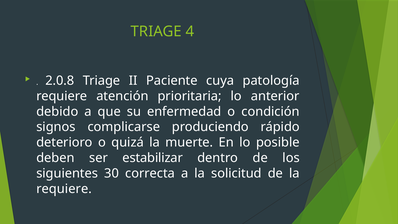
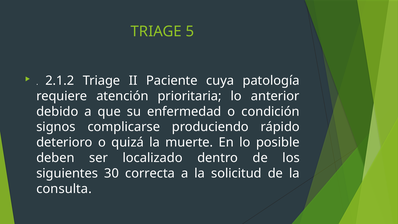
4: 4 -> 5
2.0.8: 2.0.8 -> 2.1.2
estabilizar: estabilizar -> localizado
requiere at (64, 189): requiere -> consulta
